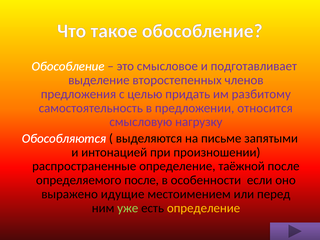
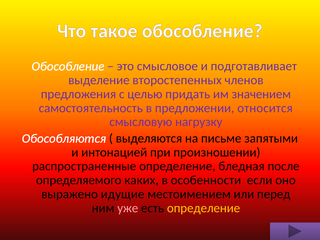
разбитому: разбитому -> значением
таёжной: таёжной -> бледная
определяемого после: после -> каких
уже colour: light green -> pink
